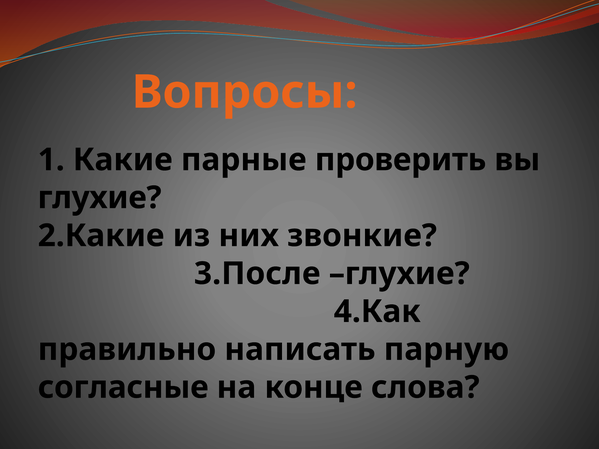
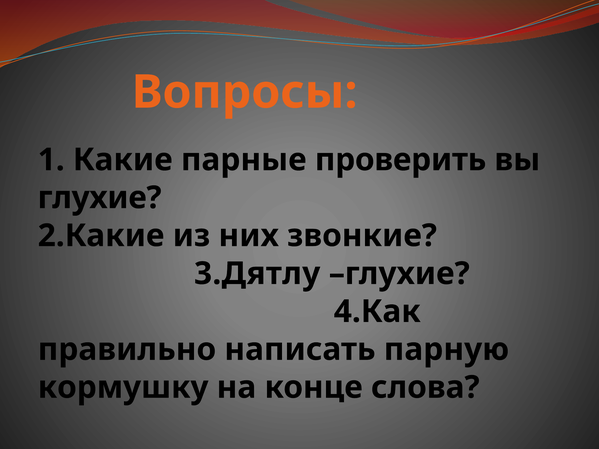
3.После: 3.После -> 3.Дятлу
согласные: согласные -> кормушку
